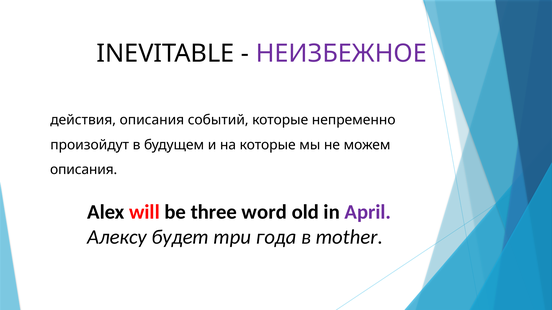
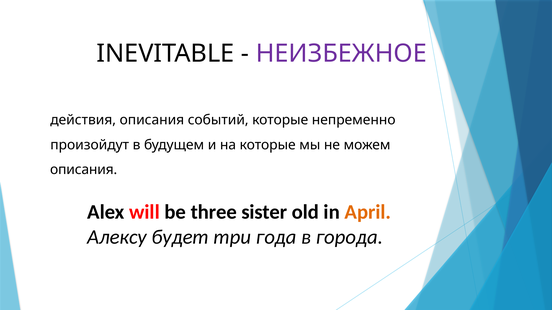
word: word -> sister
April colour: purple -> orange
mother: mother -> города
